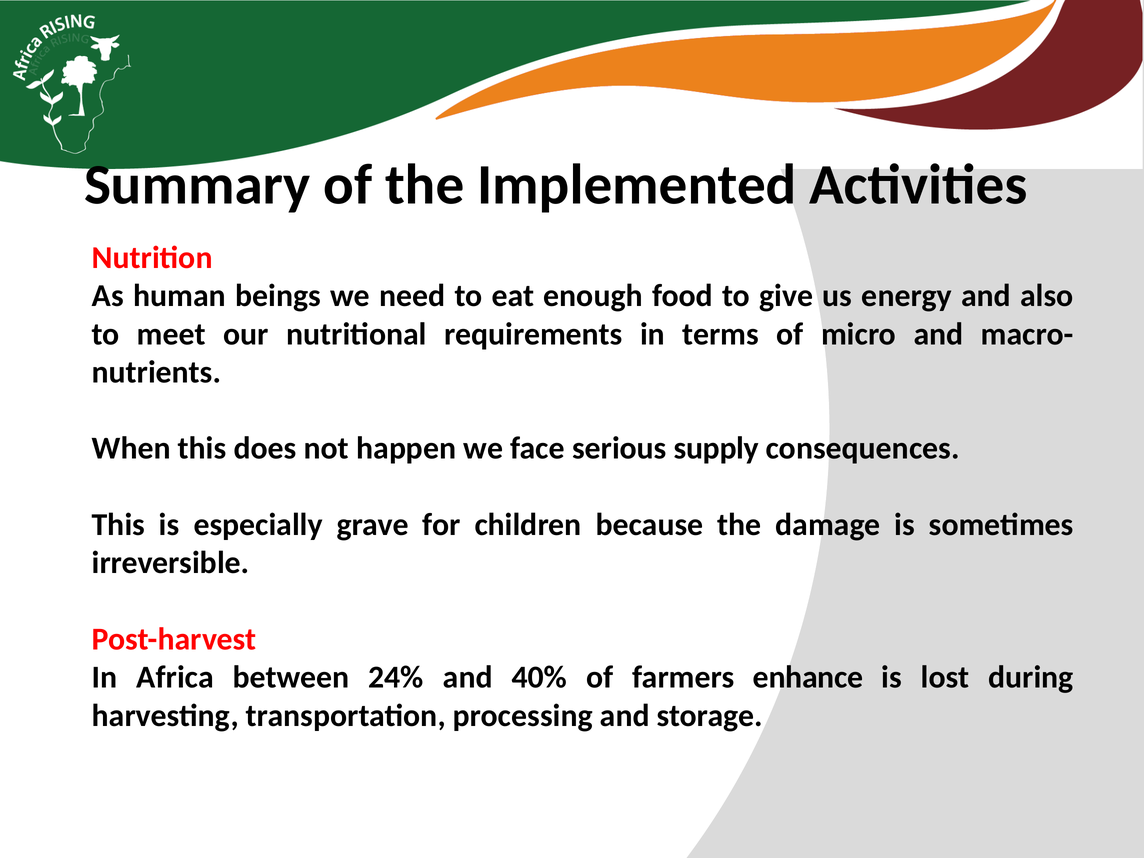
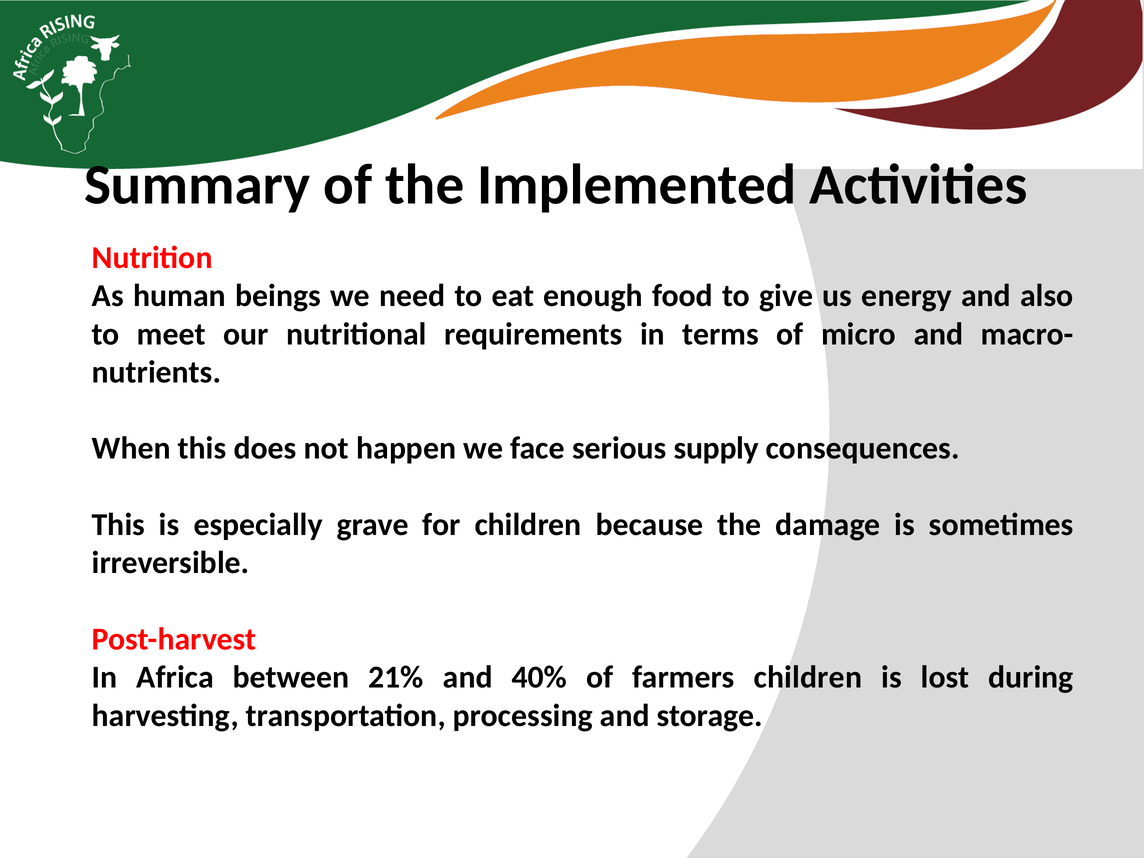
24%: 24% -> 21%
farmers enhance: enhance -> children
